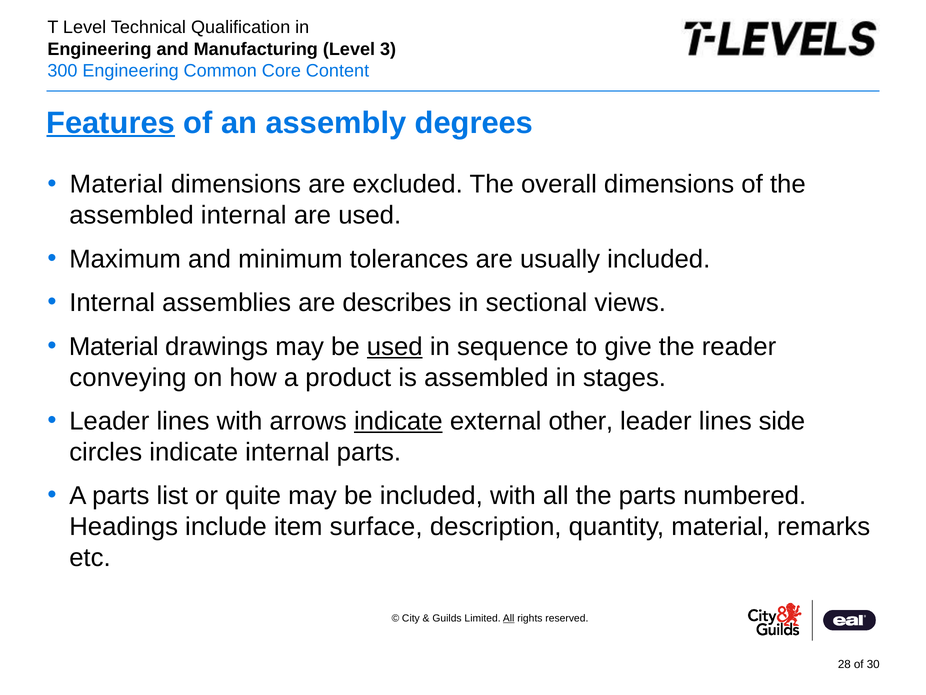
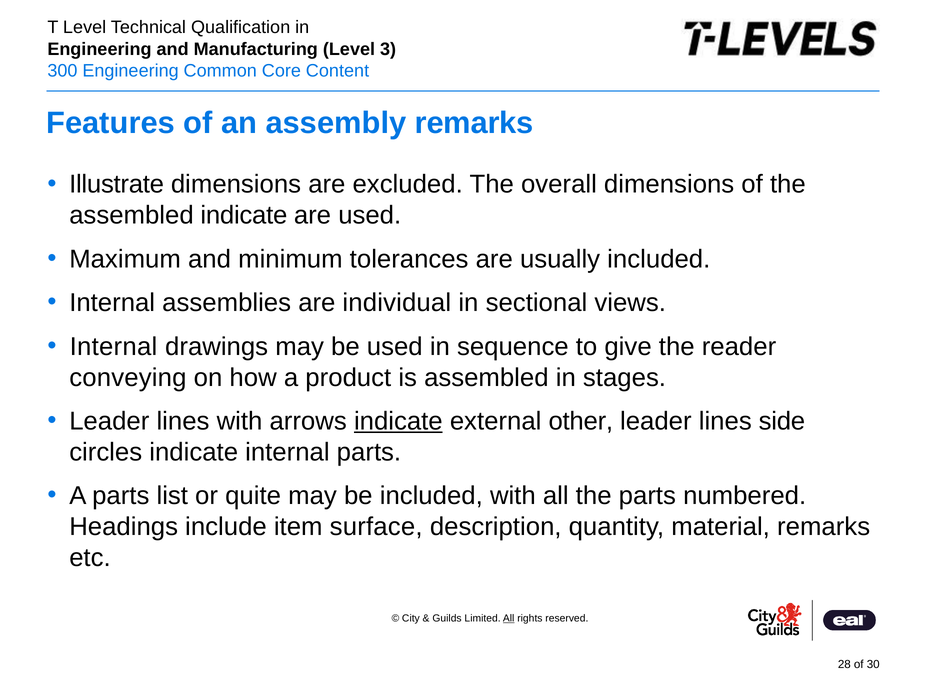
Features underline: present -> none
assembly degrees: degrees -> remarks
Material at (116, 184): Material -> Illustrate
assembled internal: internal -> indicate
describes: describes -> individual
Material at (114, 346): Material -> Internal
used at (395, 346) underline: present -> none
